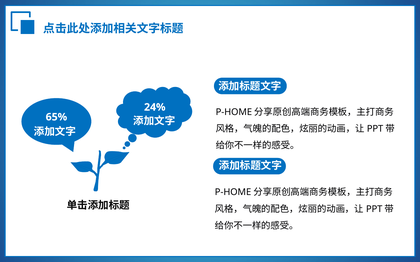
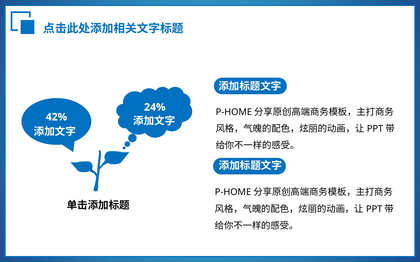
65%: 65% -> 42%
